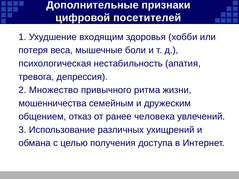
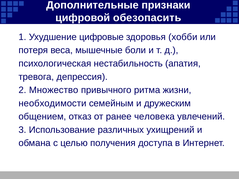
посетителей: посетителей -> обезопасить
входящим: входящим -> цифровые
мошенничества: мошенничества -> необходимости
